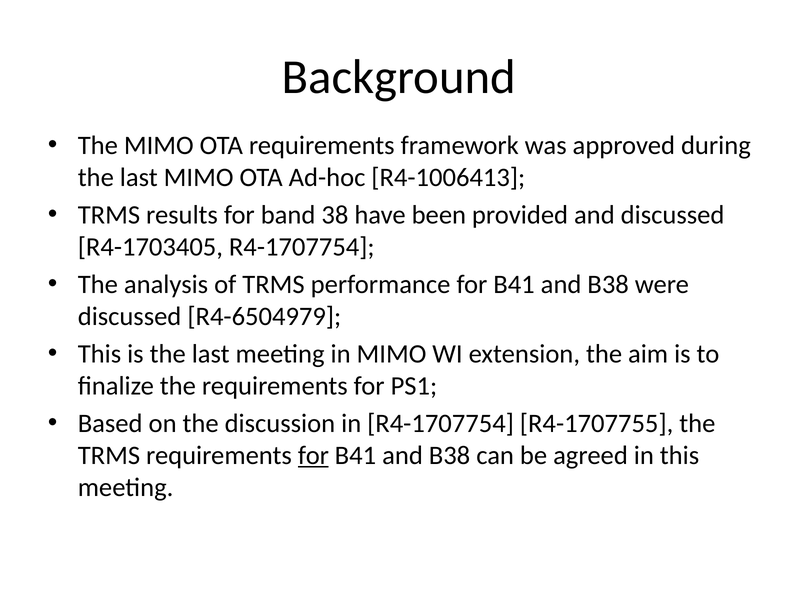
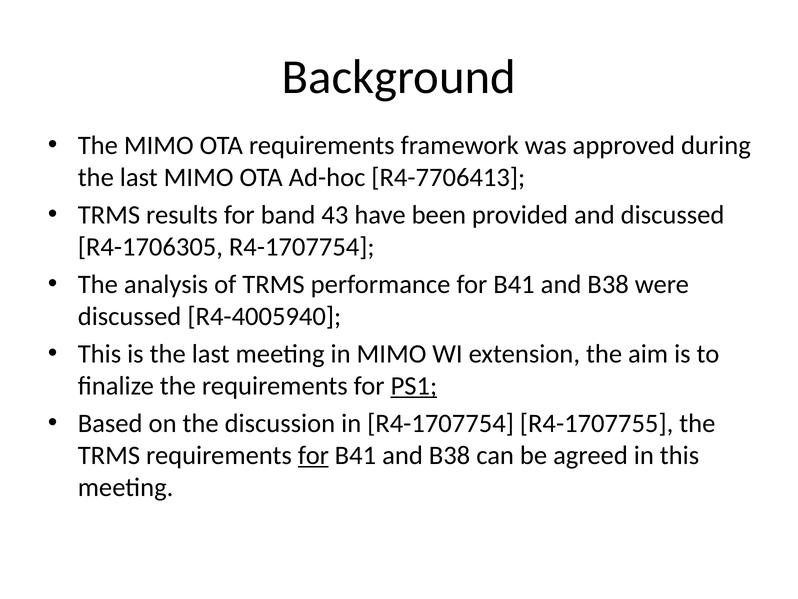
R4-1006413: R4-1006413 -> R4-7706413
38: 38 -> 43
R4-1703405: R4-1703405 -> R4-1706305
R4-6504979: R4-6504979 -> R4-4005940
PS1 underline: none -> present
